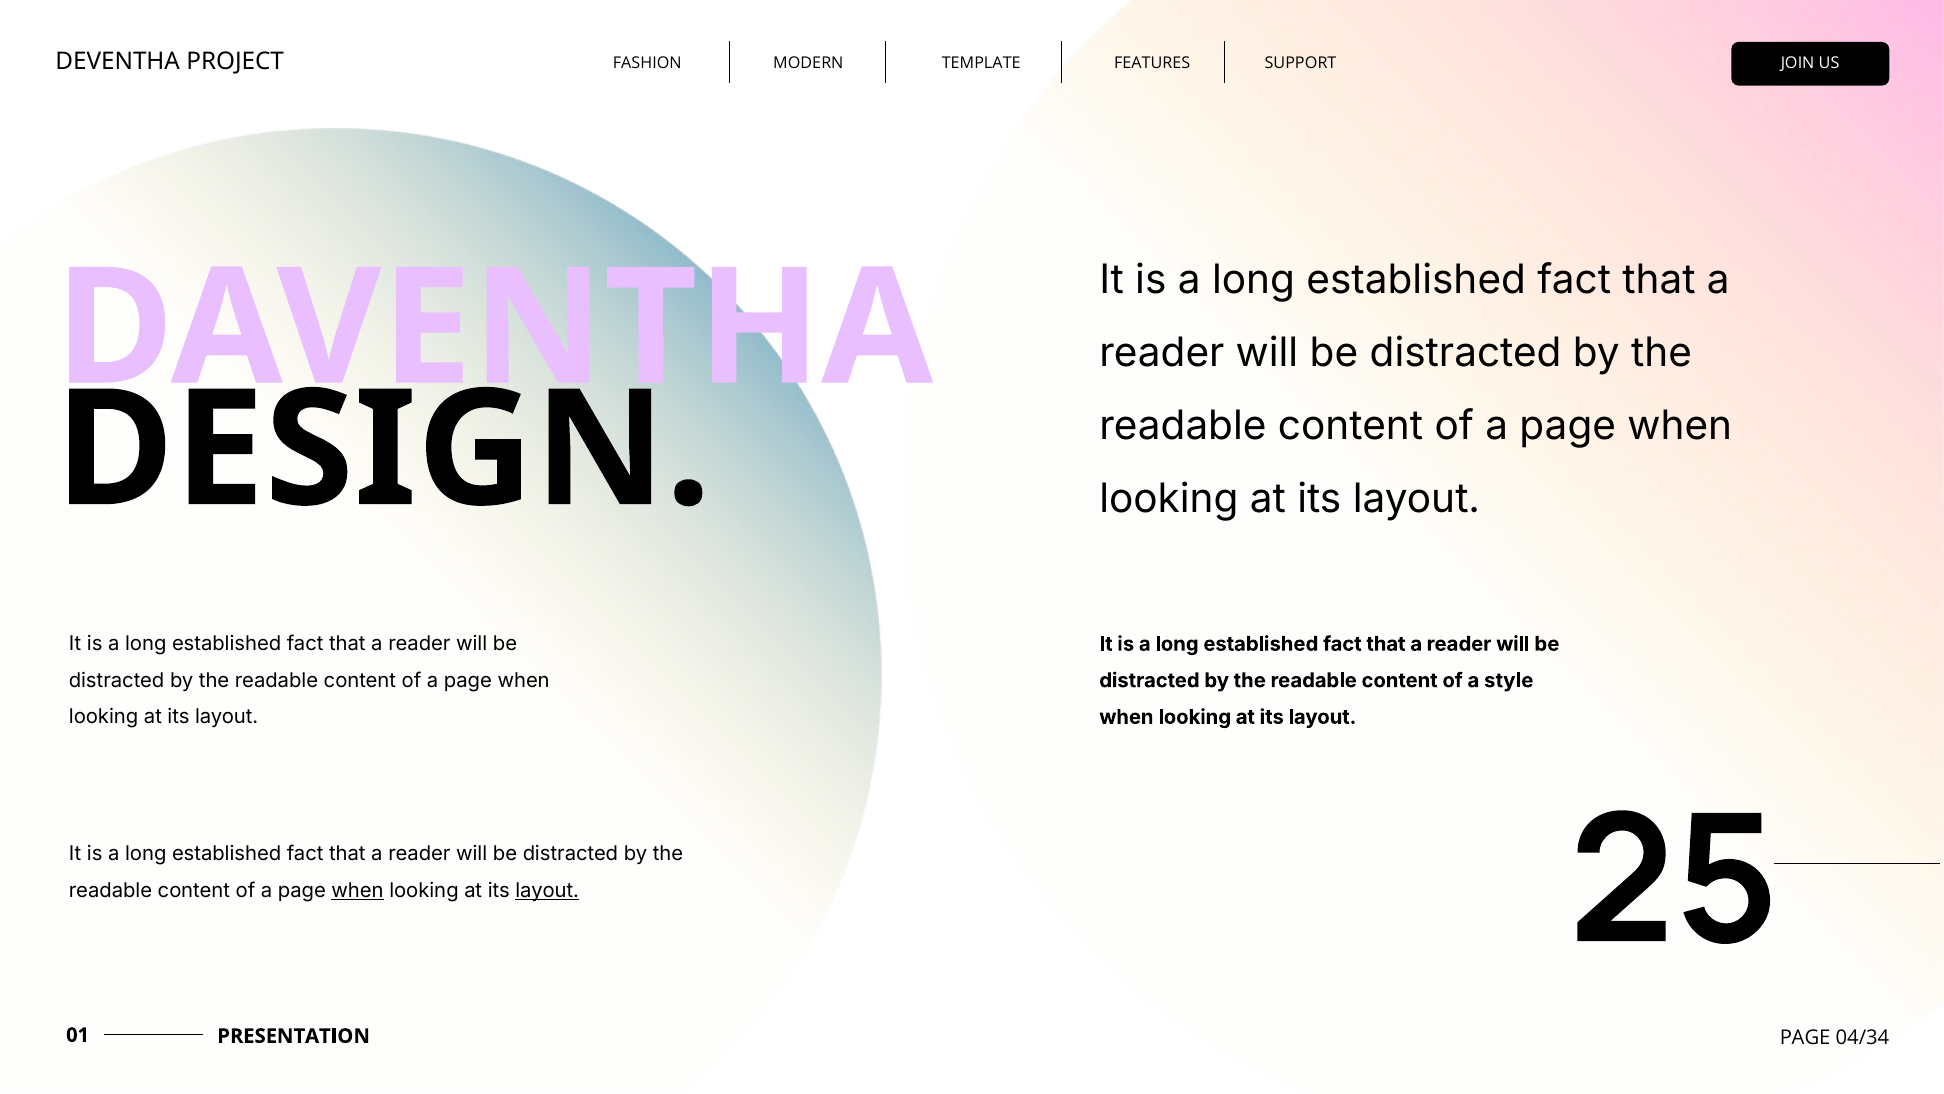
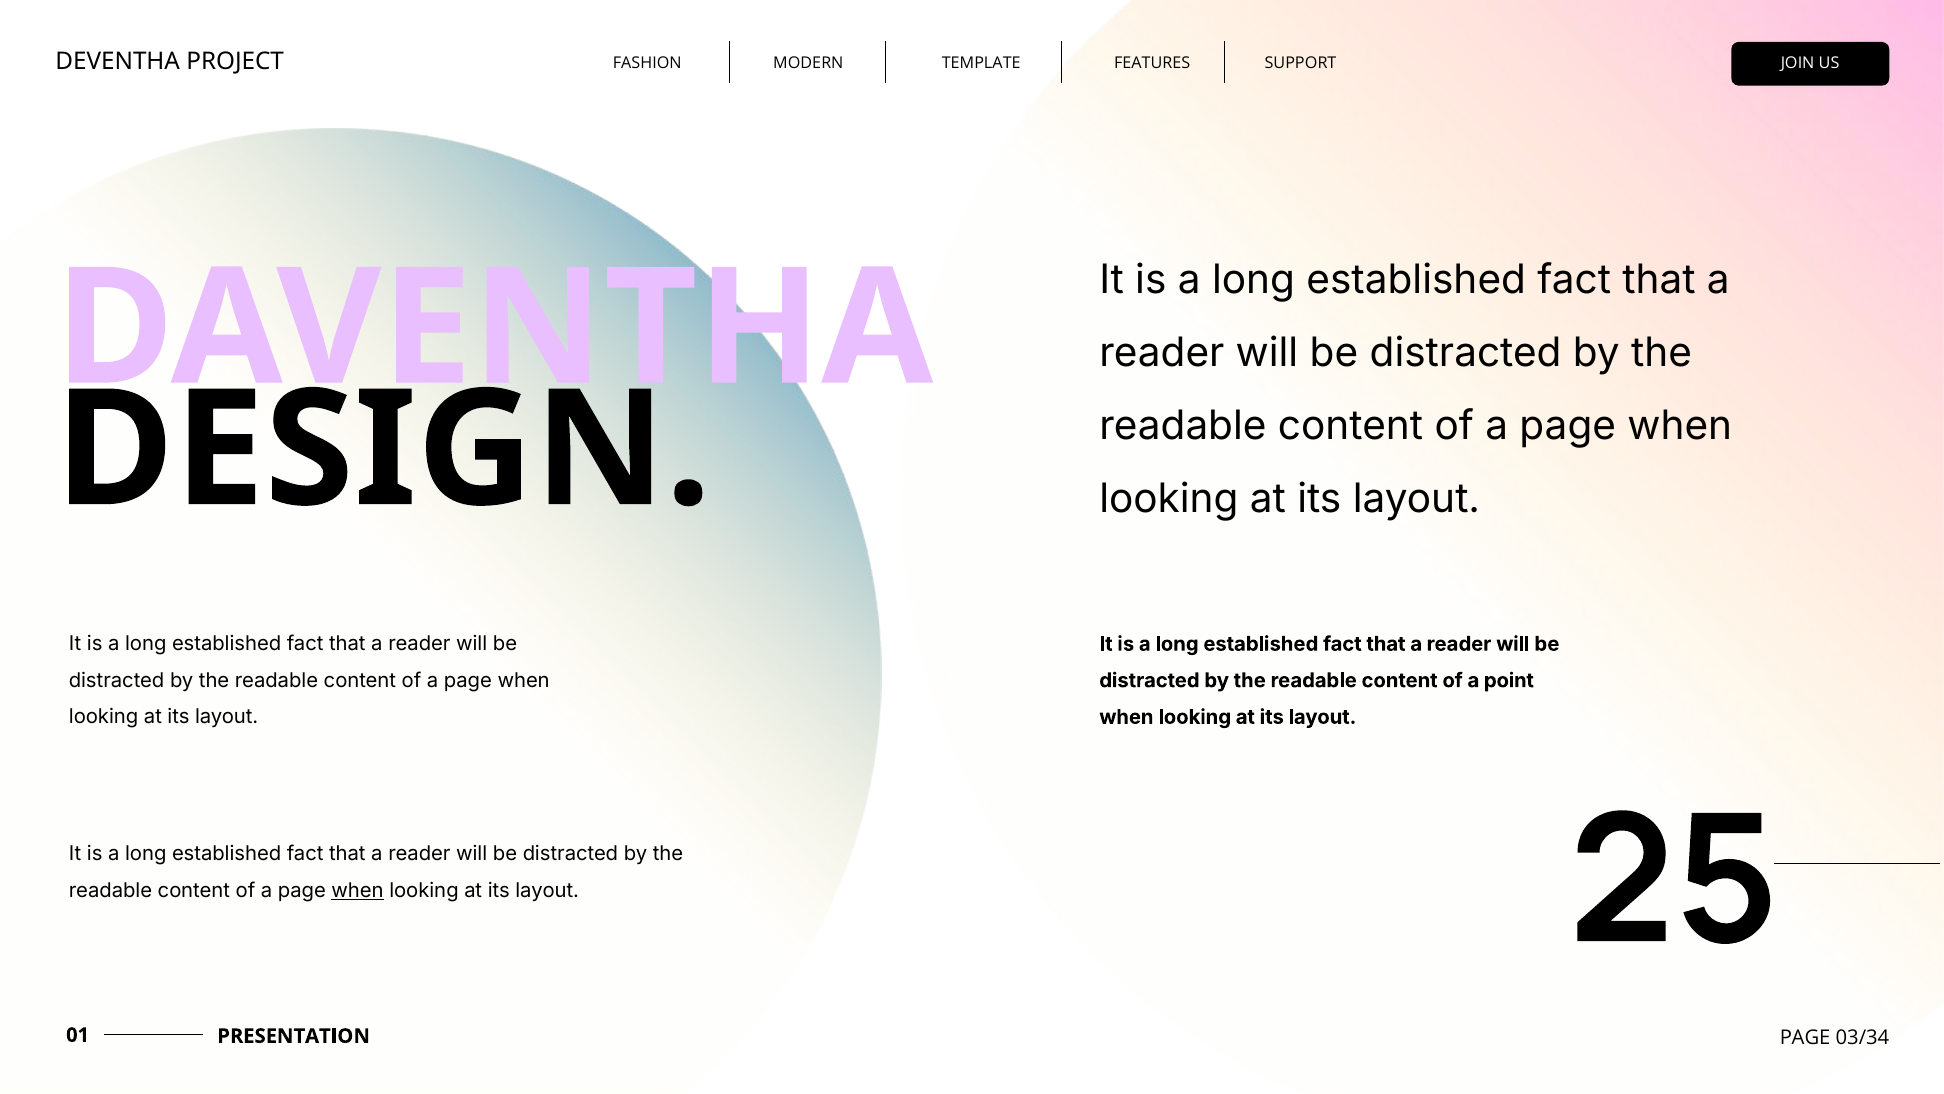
style: style -> point
layout at (547, 890) underline: present -> none
04/34: 04/34 -> 03/34
